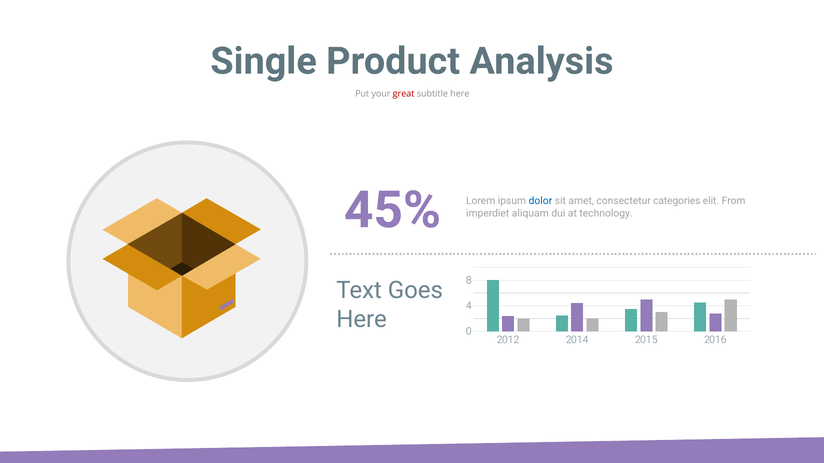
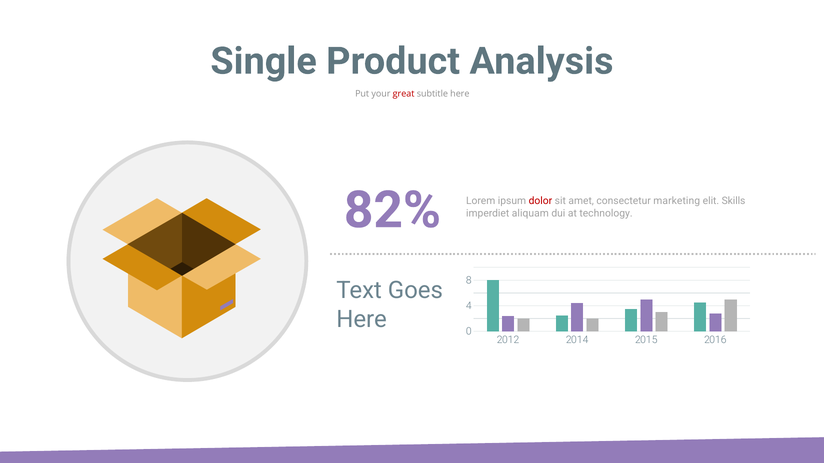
45%: 45% -> 82%
dolor colour: blue -> red
categories: categories -> marketing
From: From -> Skills
